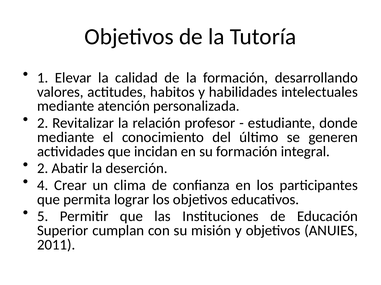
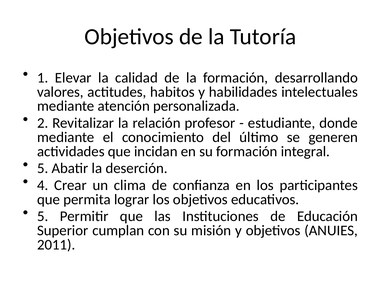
2 at (43, 169): 2 -> 5
